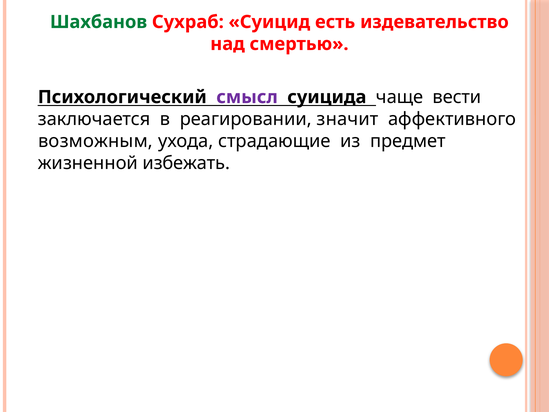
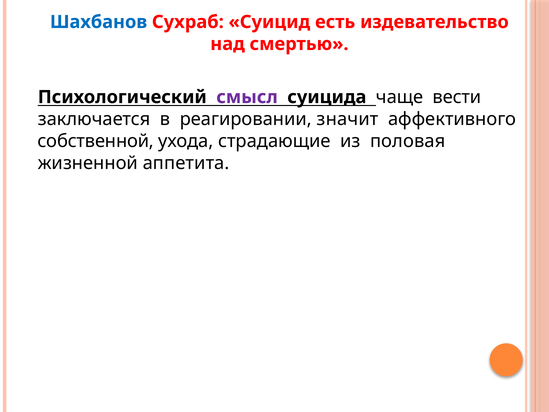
Шахбанов colour: green -> blue
возможным: возможным -> собственной
предмет: предмет -> половая
избежать: избежать -> аппетита
